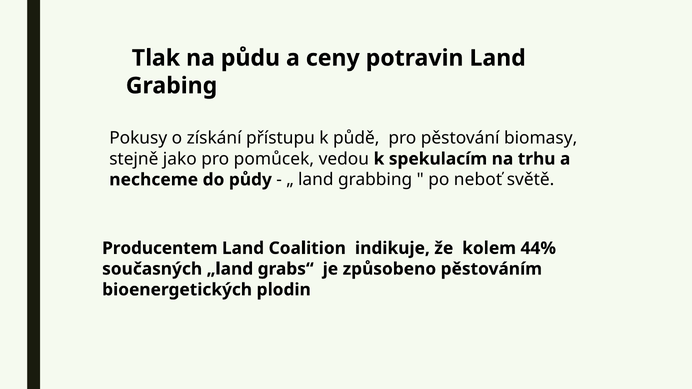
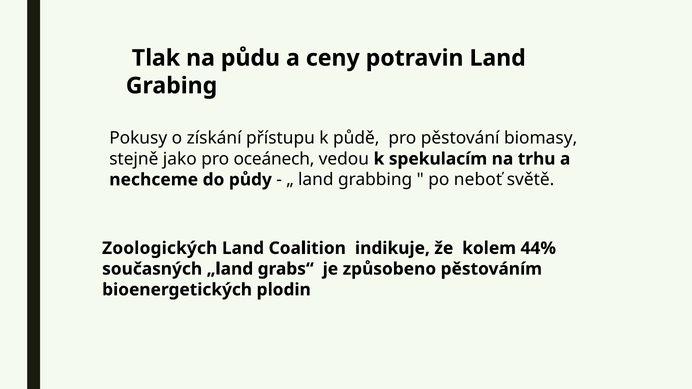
pomůcek: pomůcek -> oceánech
Producentem: Producentem -> Zoologických
